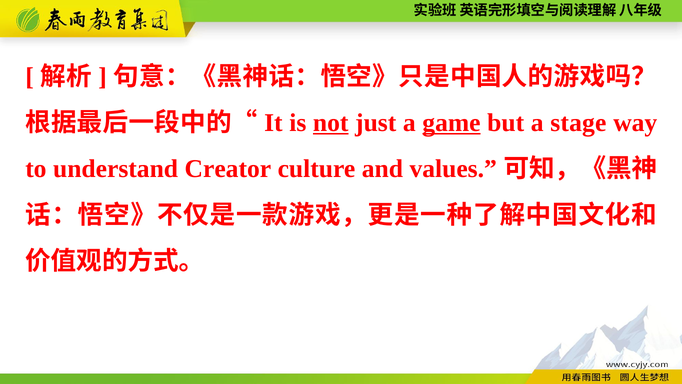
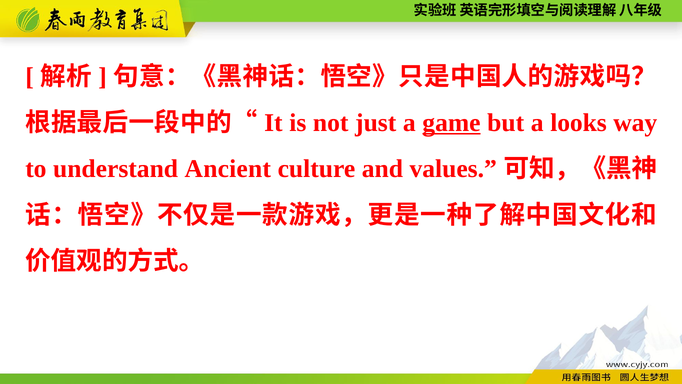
not underline: present -> none
stage: stage -> looks
Creator: Creator -> Ancient
